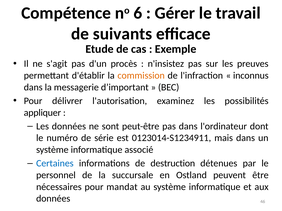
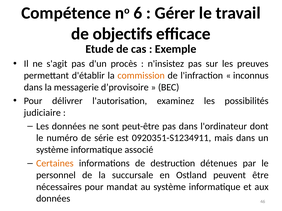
suivants: suivants -> objectifs
d’important: d’important -> d’provisoire
appliquer: appliquer -> judiciaire
0123014-S1234911: 0123014-S1234911 -> 0920351-S1234911
Certaines colour: blue -> orange
